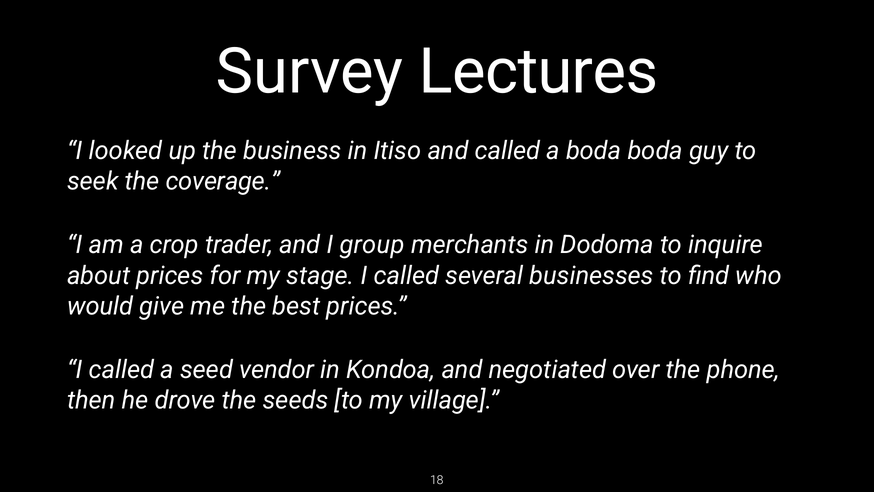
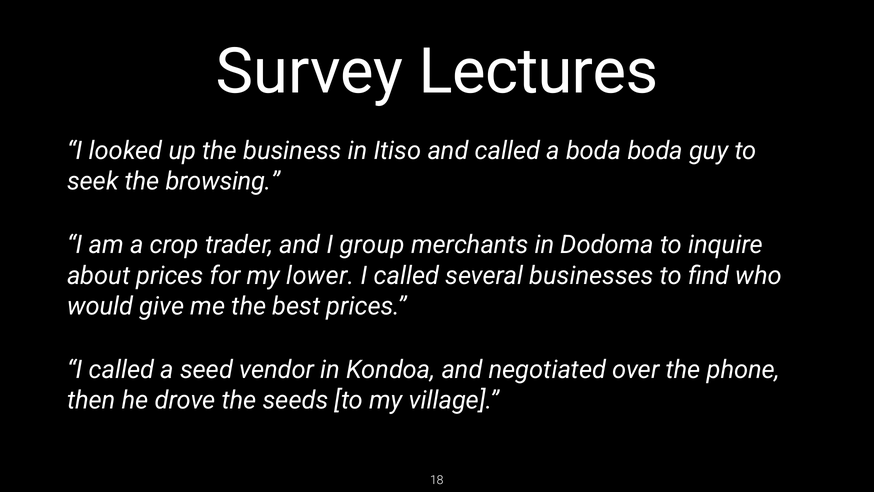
coverage: coverage -> browsing
stage: stage -> lower
